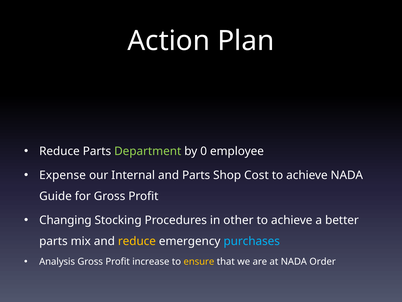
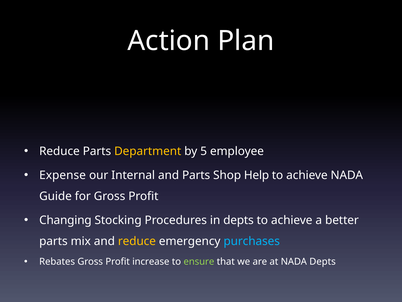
Department colour: light green -> yellow
0: 0 -> 5
Cost: Cost -> Help
in other: other -> depts
Analysis: Analysis -> Rebates
ensure colour: yellow -> light green
NADA Order: Order -> Depts
